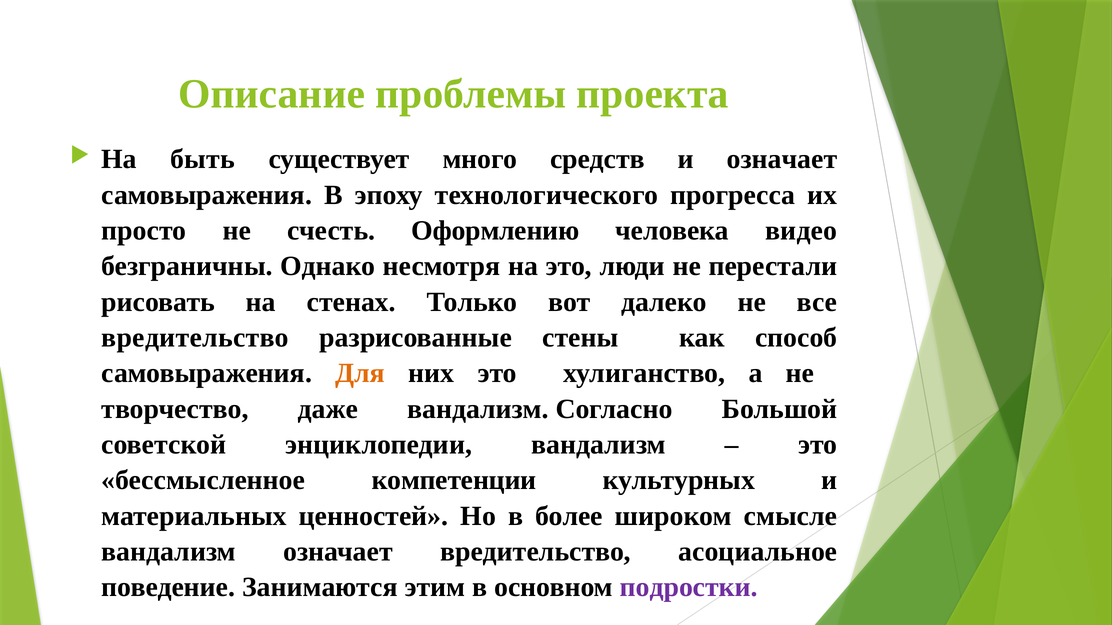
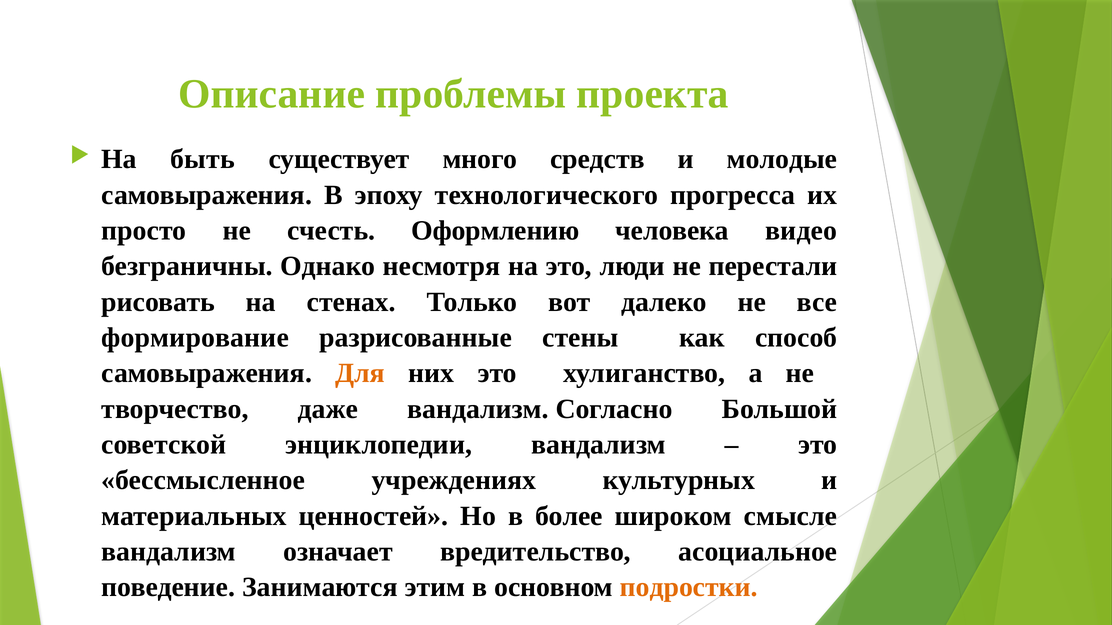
и означает: означает -> молодые
вредительство at (195, 338): вредительство -> формирование
компетенции: компетенции -> учреждениях
подростки colour: purple -> orange
